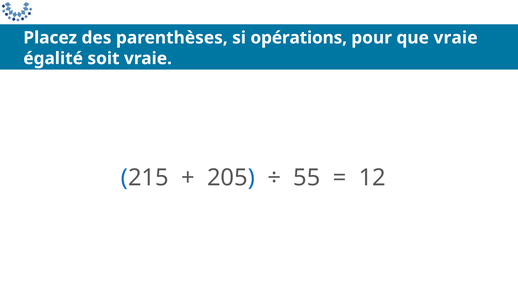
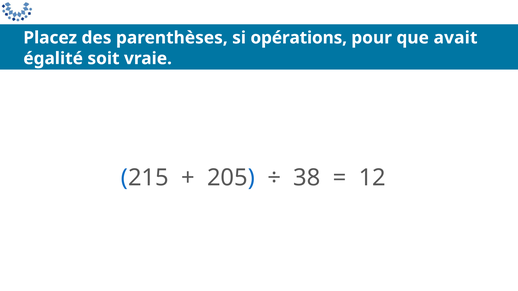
que vraie: vraie -> avait
55: 55 -> 38
